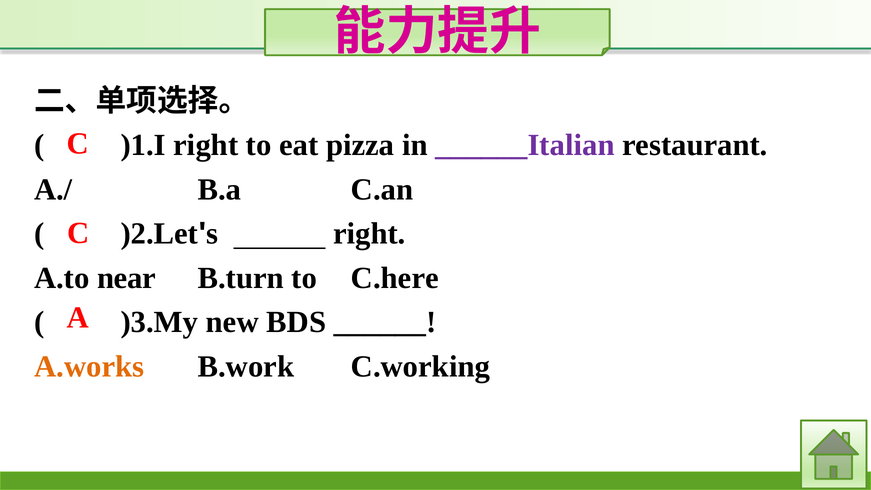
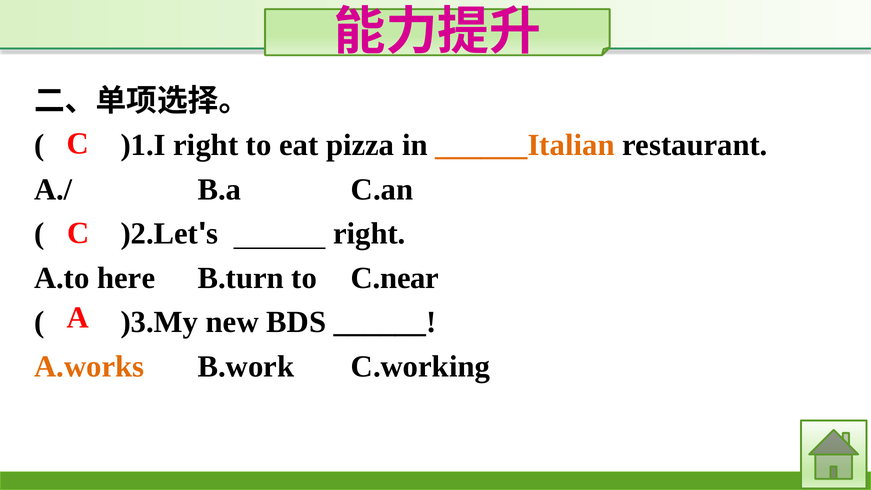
______Italian colour: purple -> orange
near: near -> here
C.here: C.here -> C.near
